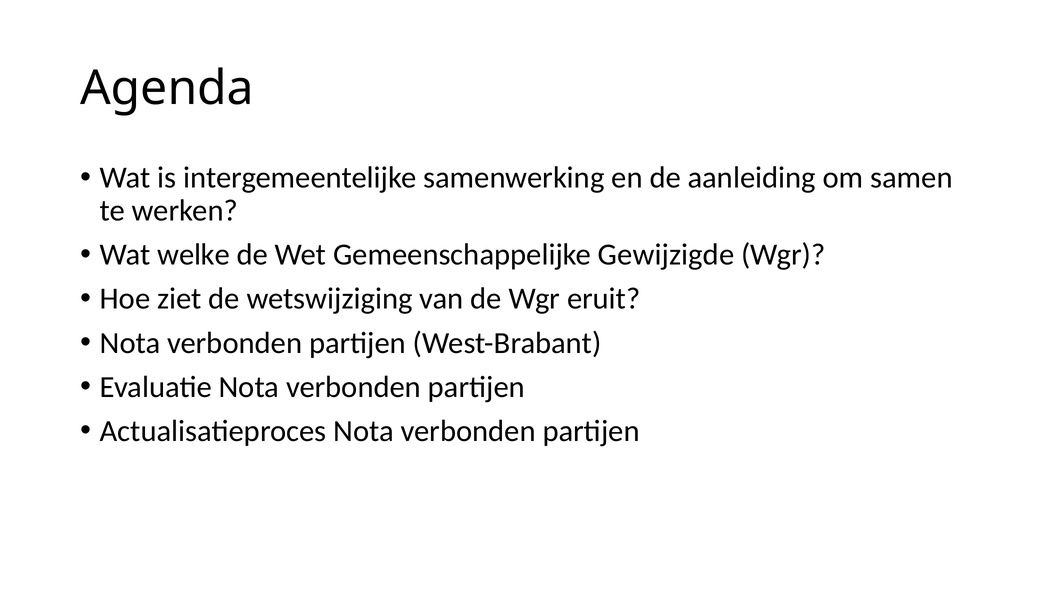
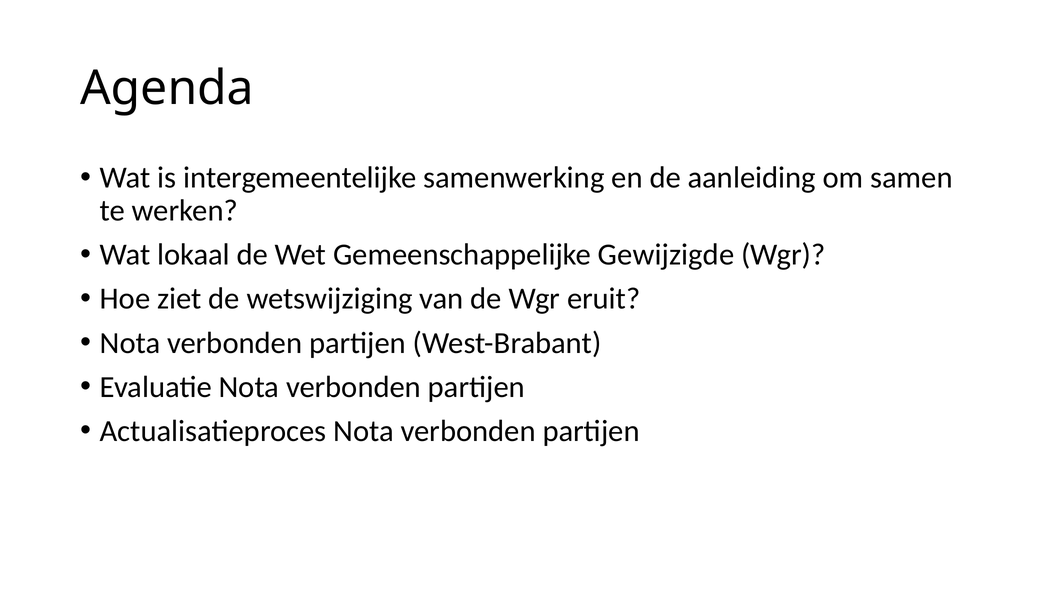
welke: welke -> lokaal
